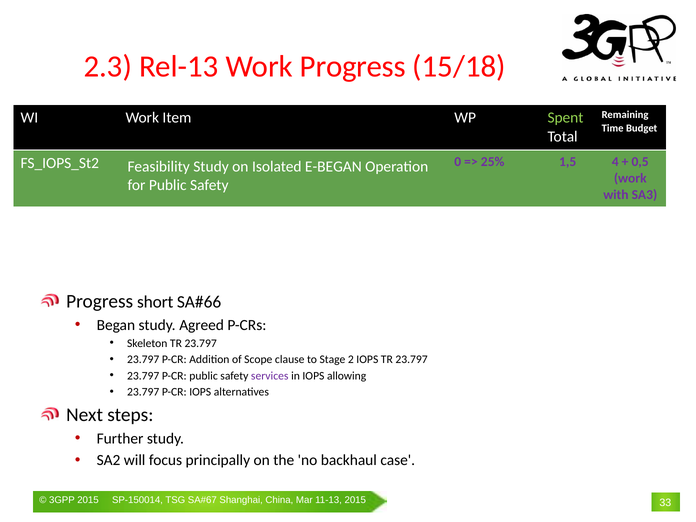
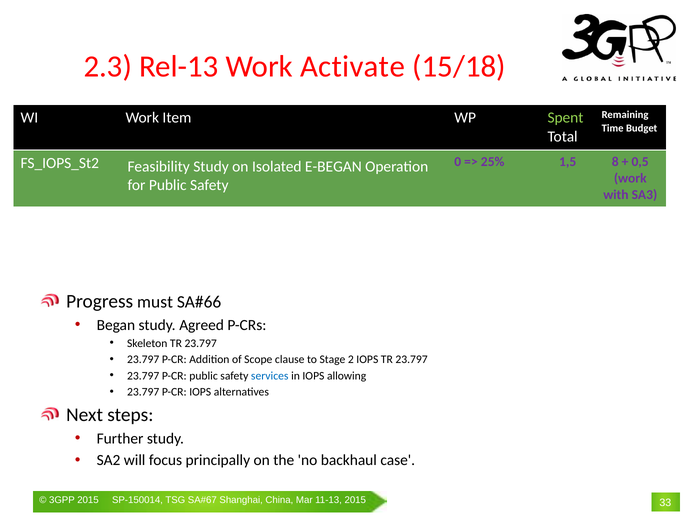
Work Progress: Progress -> Activate
4: 4 -> 8
short: short -> must
services colour: purple -> blue
